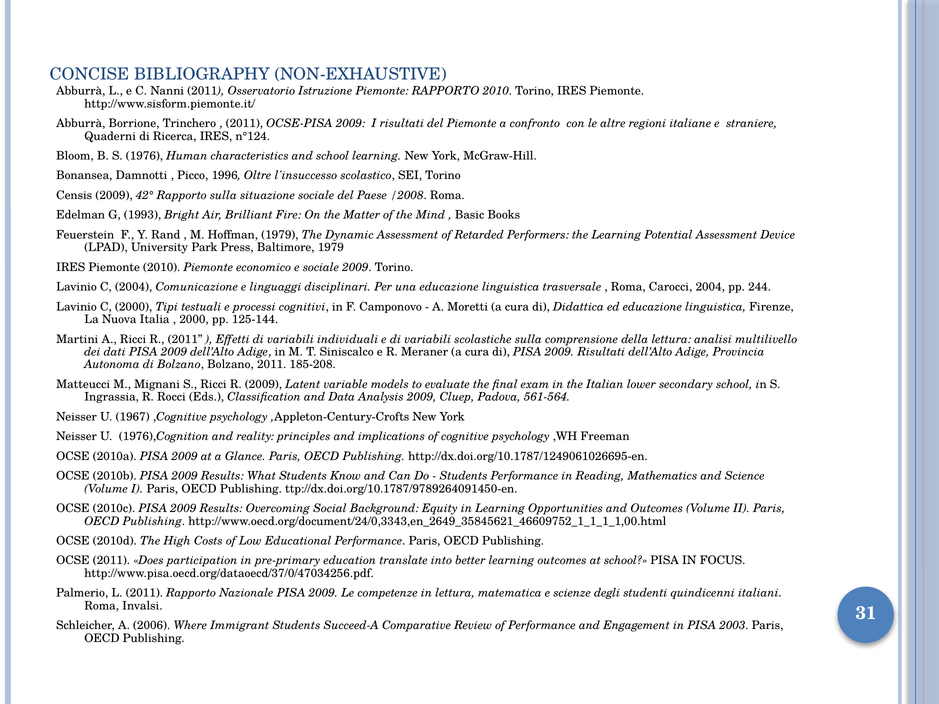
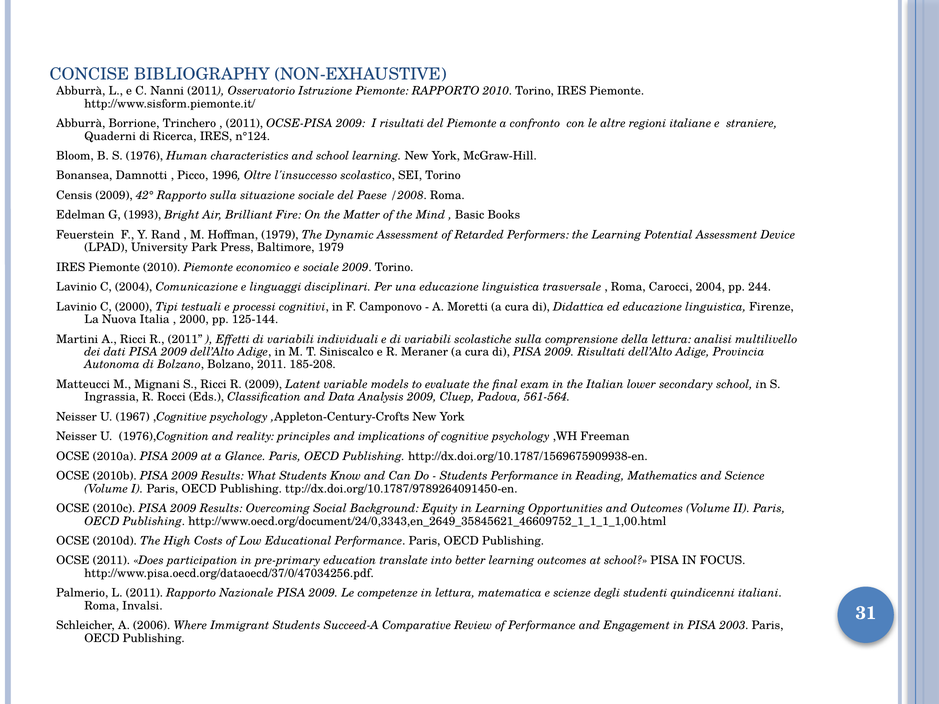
http://dx.doi.org/10.1787/1249061026695-en: http://dx.doi.org/10.1787/1249061026695-en -> http://dx.doi.org/10.1787/1569675909938-en
